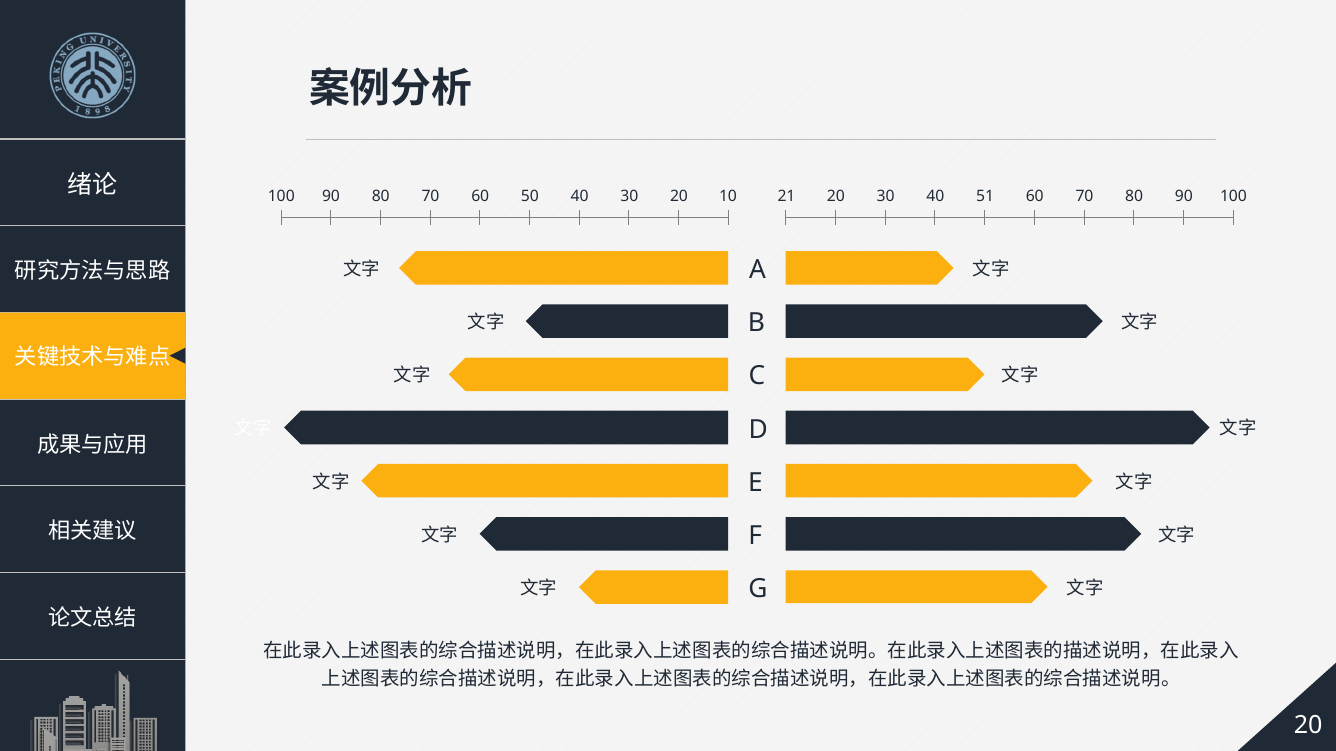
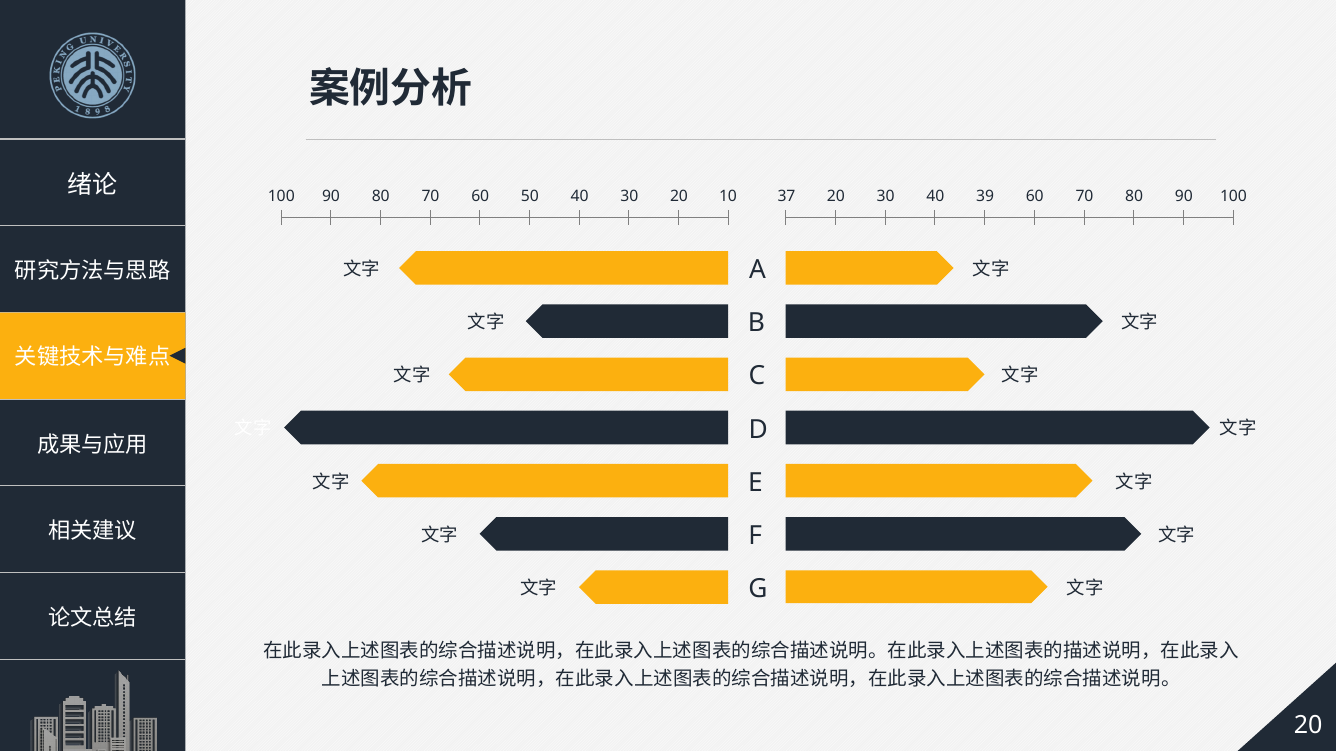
21: 21 -> 37
51: 51 -> 39
